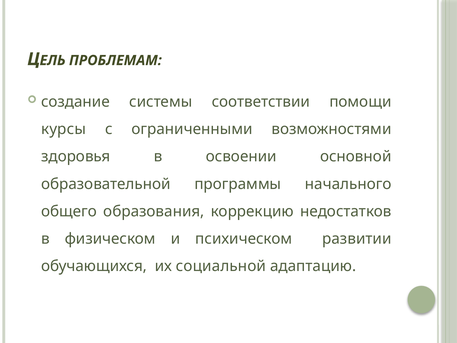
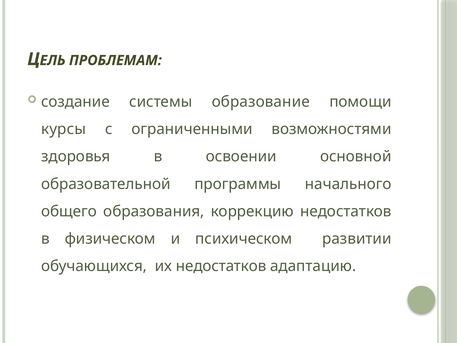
соответствии: соответствии -> образование
их социальной: социальной -> недостатков
